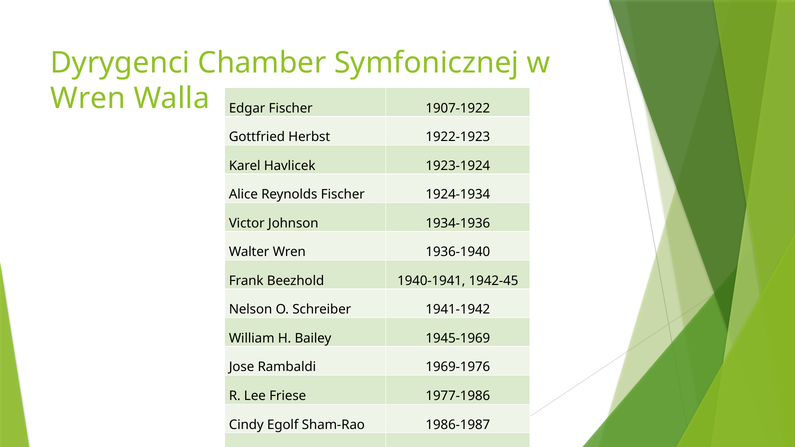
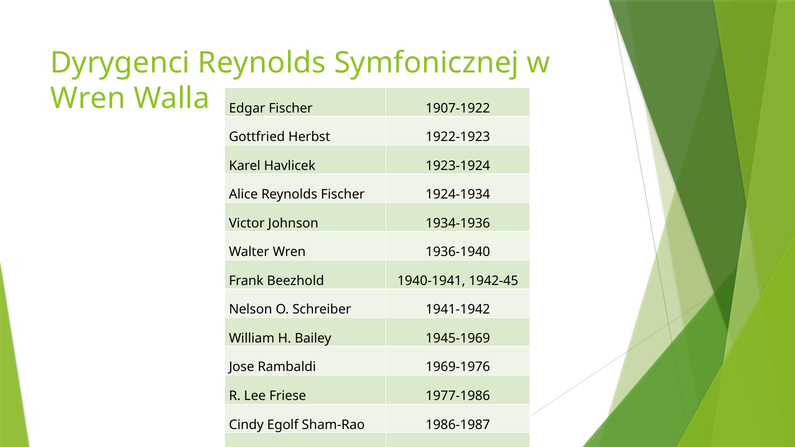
Dyrygenci Chamber: Chamber -> Reynolds
